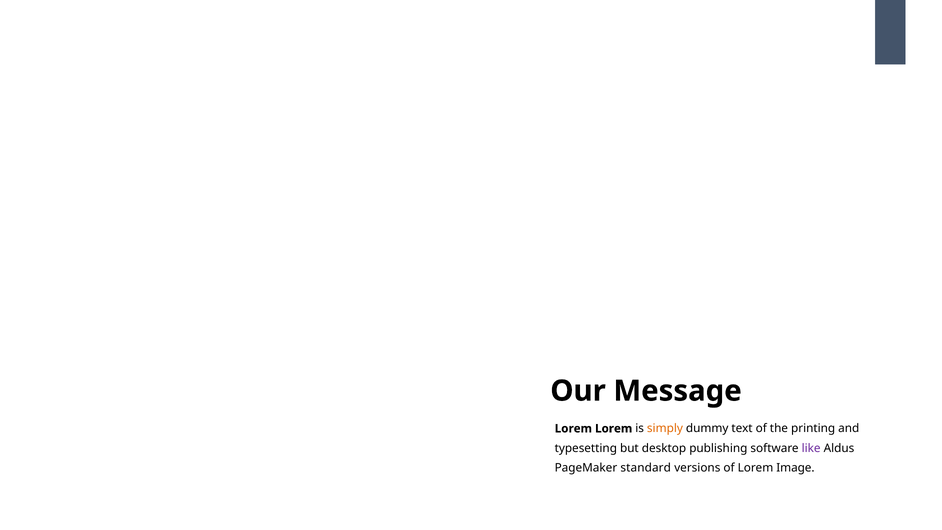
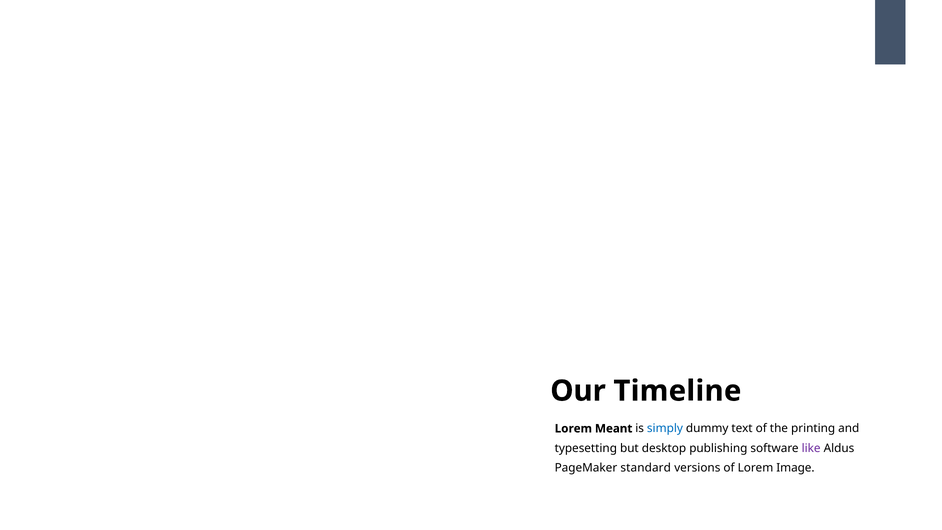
Message: Message -> Timeline
Lorem Lorem: Lorem -> Meant
simply colour: orange -> blue
